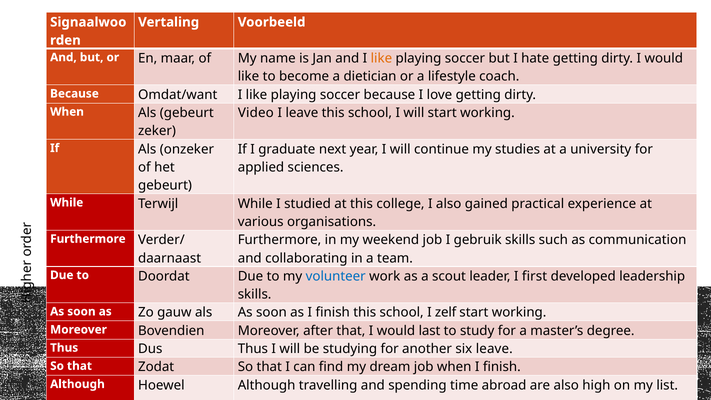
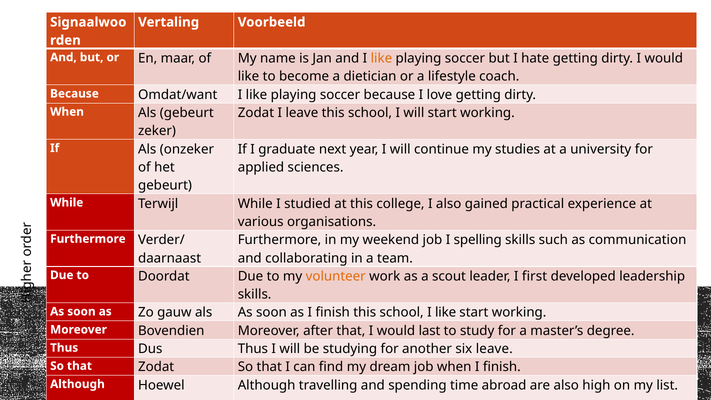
Video at (256, 113): Video -> Zodat
gebruik: gebruik -> spelling
volunteer colour: blue -> orange
school I zelf: zelf -> like
